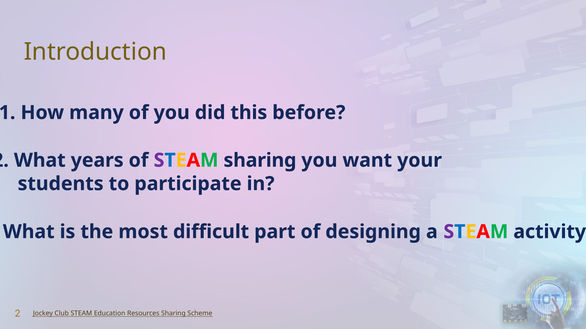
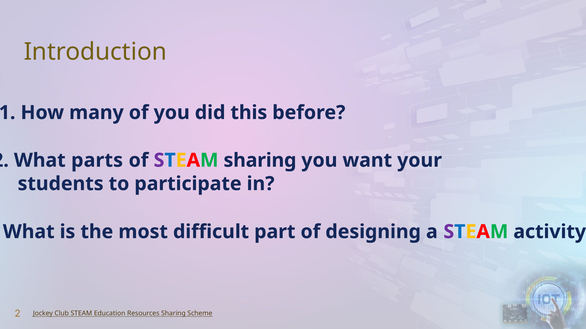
years: years -> parts
